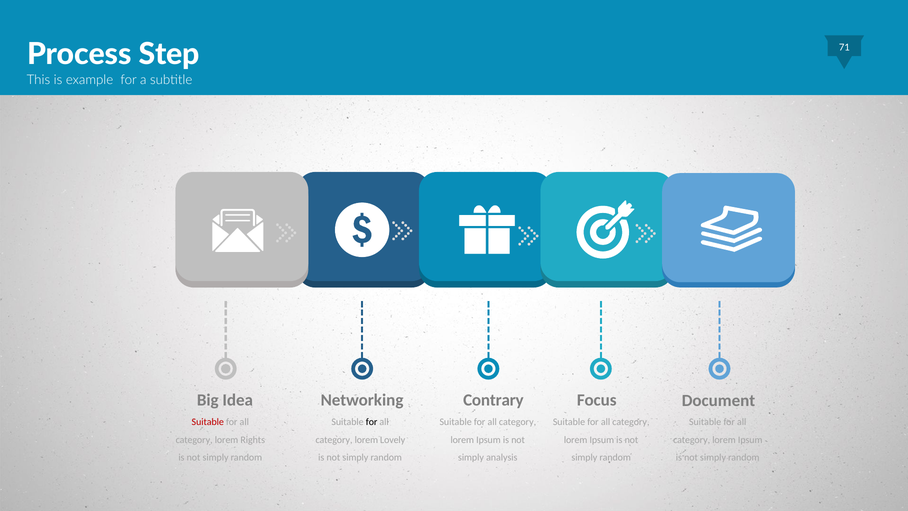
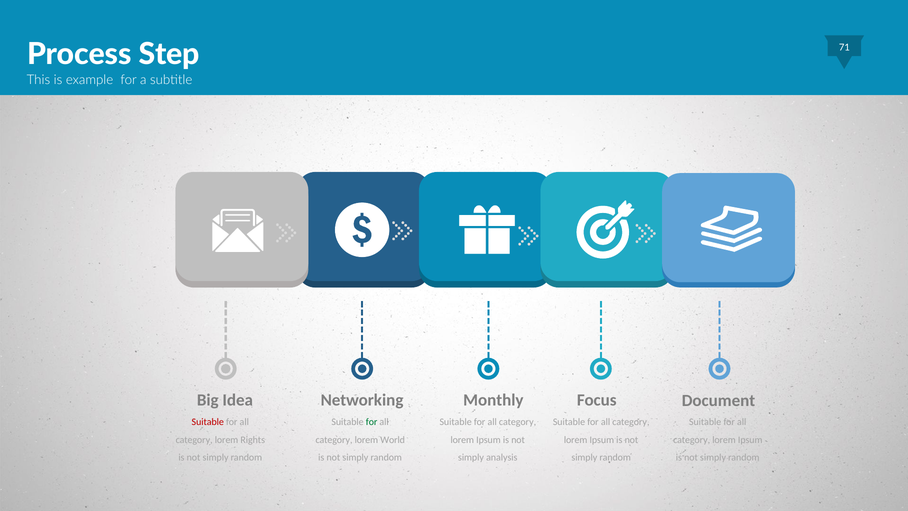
Contrary: Contrary -> Monthly
for at (372, 422) colour: black -> green
Lovely: Lovely -> World
